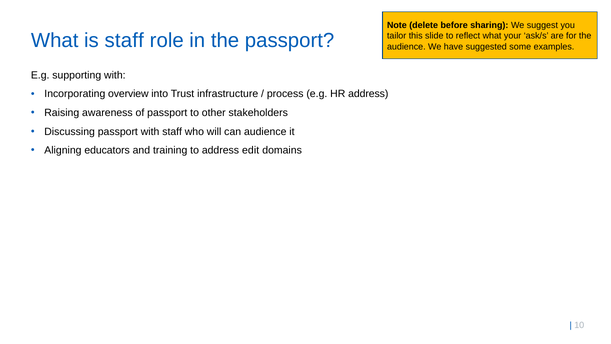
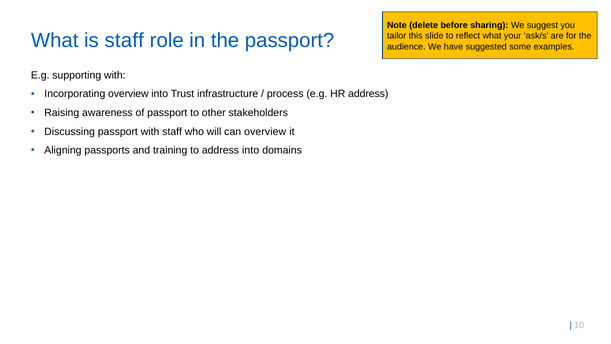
can audience: audience -> overview
educators: educators -> passports
address edit: edit -> into
